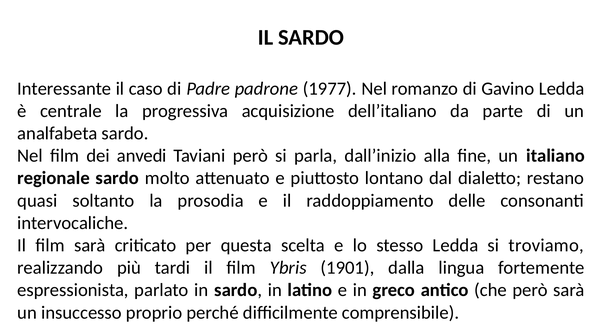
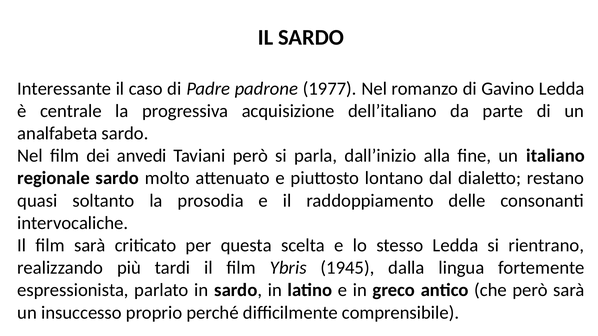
troviamo: troviamo -> rientrano
1901: 1901 -> 1945
